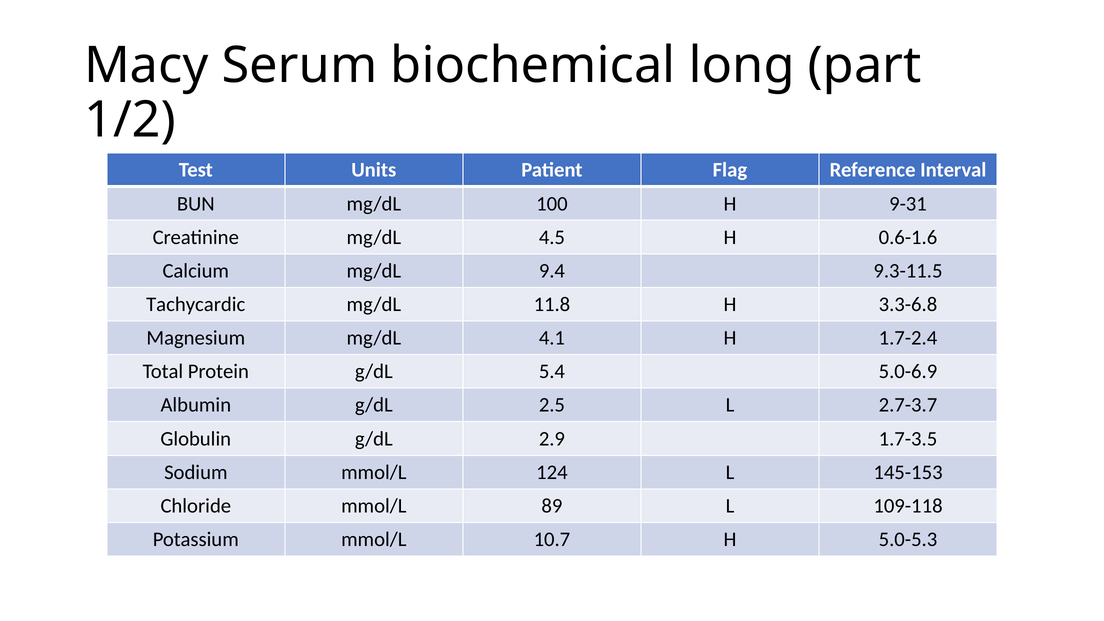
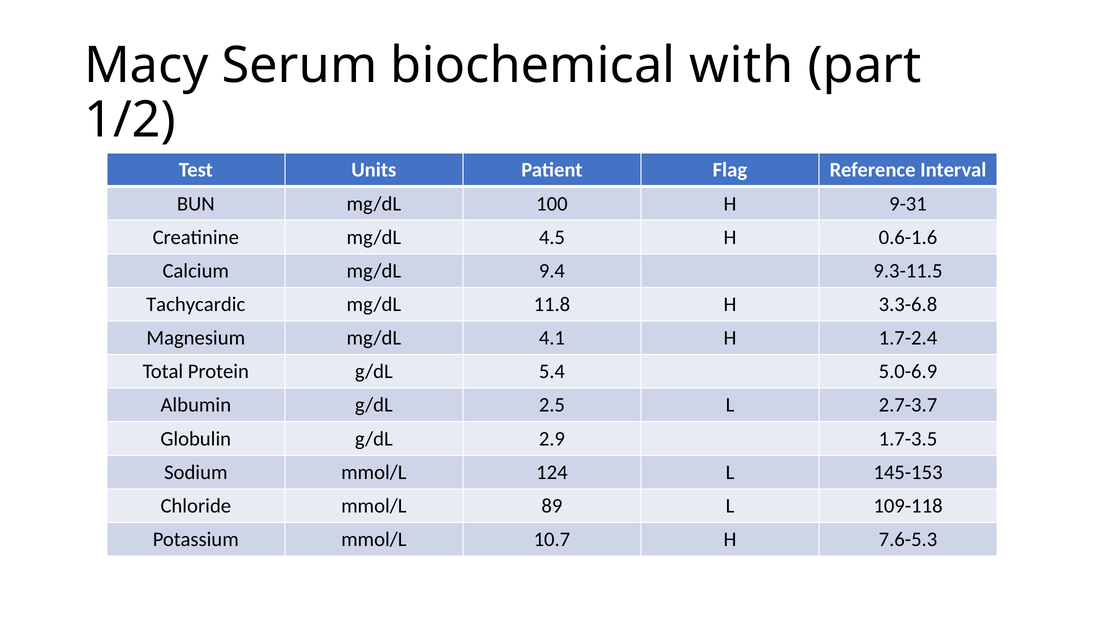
long: long -> with
5.0-5.3: 5.0-5.3 -> 7.6-5.3
